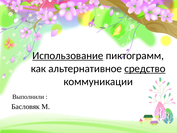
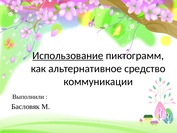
средство underline: present -> none
